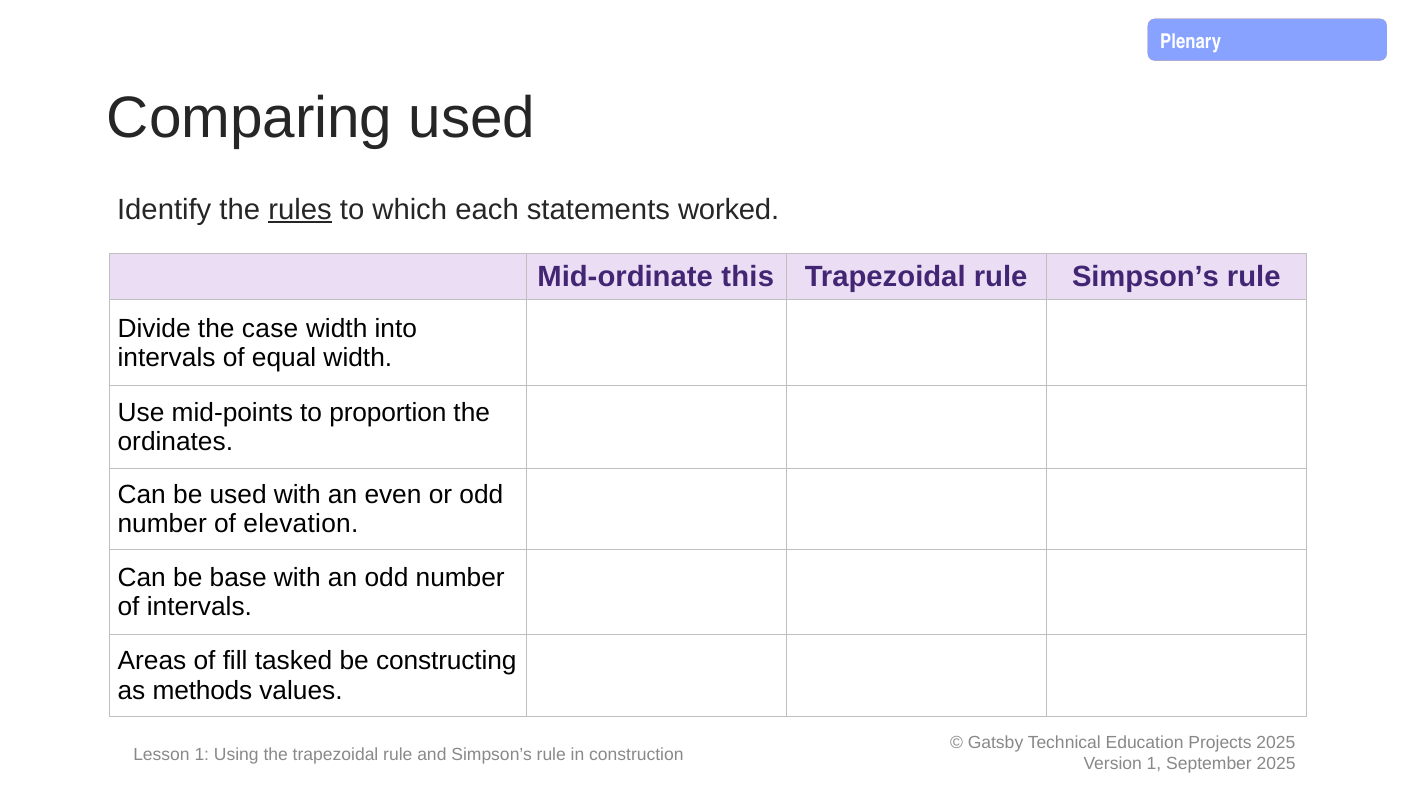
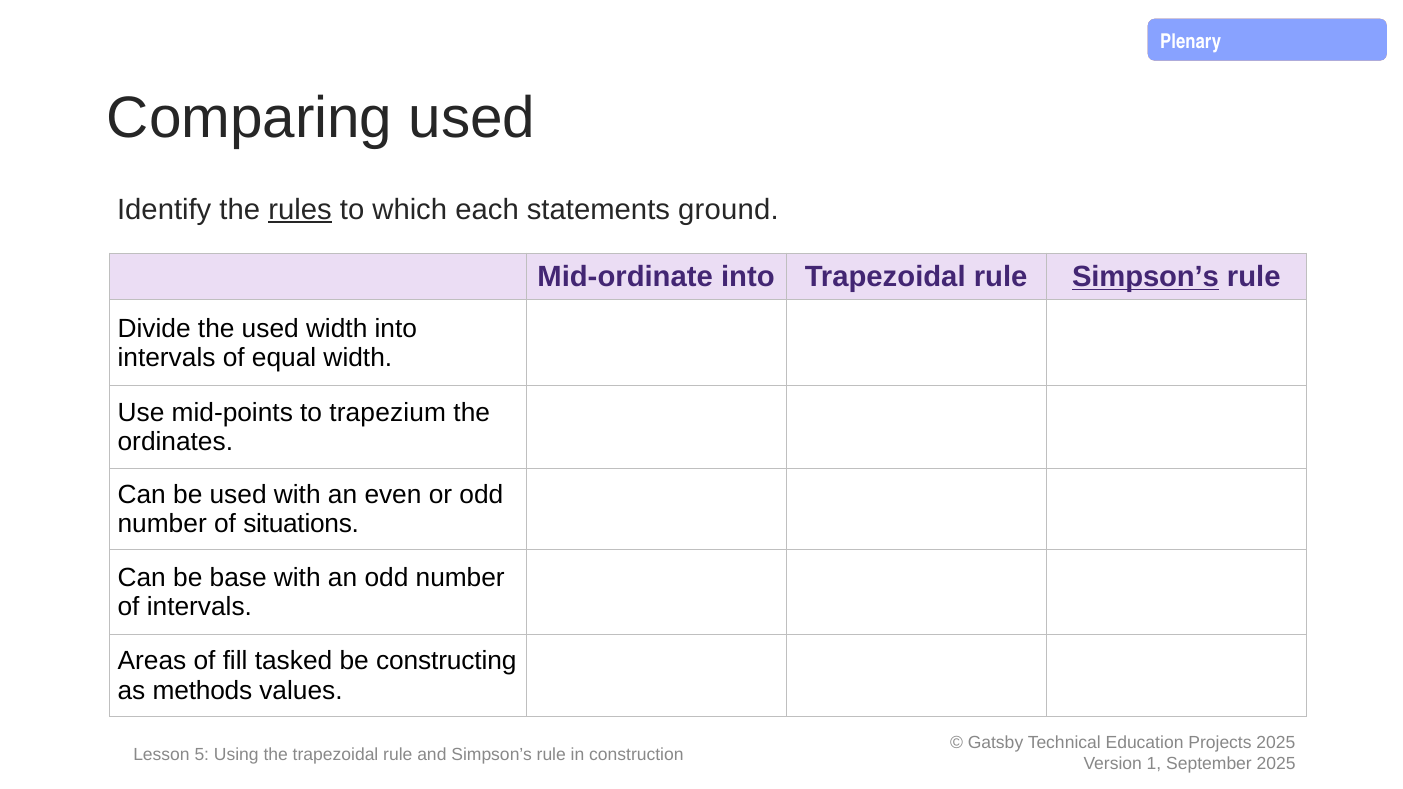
worked: worked -> ground
Mid-ordinate this: this -> into
Simpson’s at (1146, 277) underline: none -> present
the case: case -> used
proportion: proportion -> trapezium
elevation: elevation -> situations
Lesson 1: 1 -> 5
